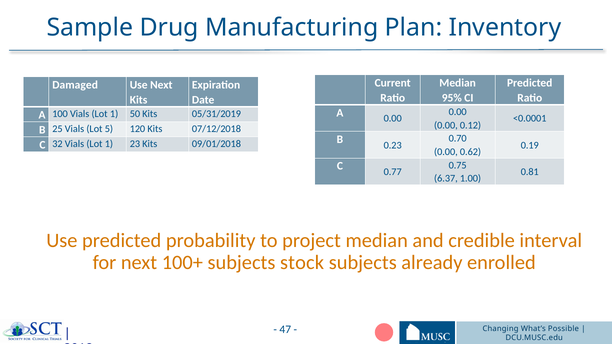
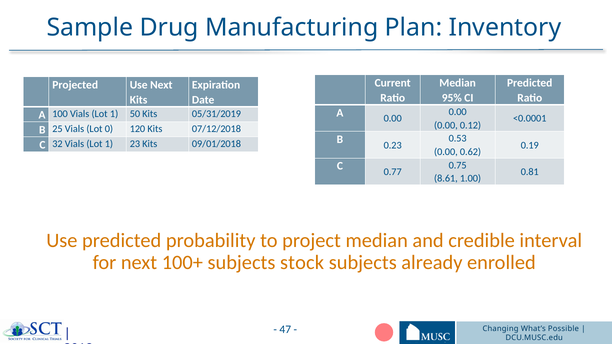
Damaged: Damaged -> Projected
5: 5 -> 0
0.70: 0.70 -> 0.53
6.37: 6.37 -> 8.61
